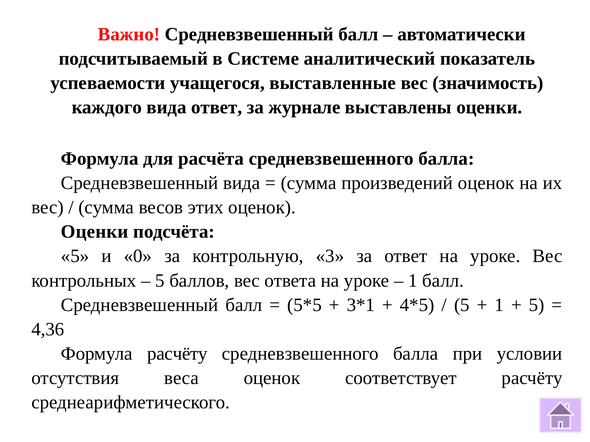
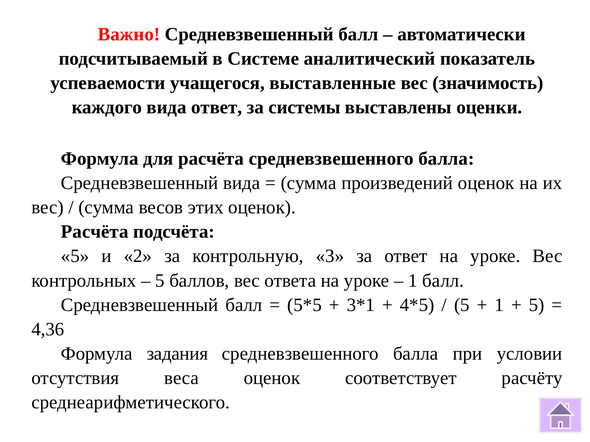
журнале: журнале -> системы
Оценки at (95, 232): Оценки -> Расчёта
0: 0 -> 2
Формула расчёту: расчёту -> задания
